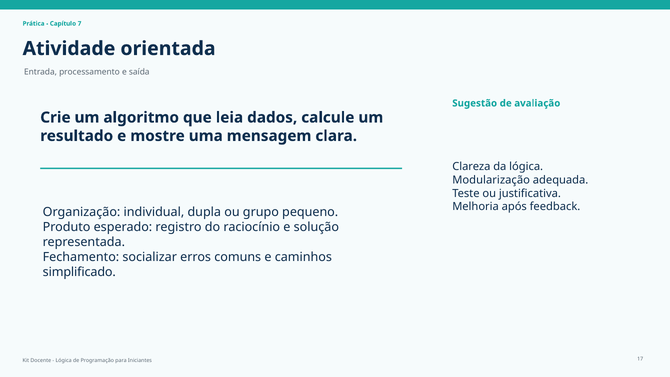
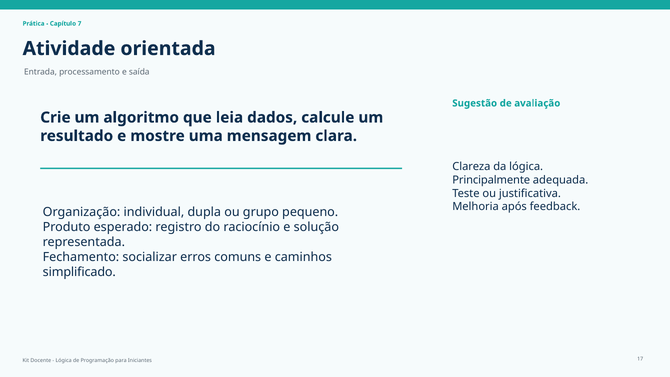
Modularização: Modularização -> Principalmente
